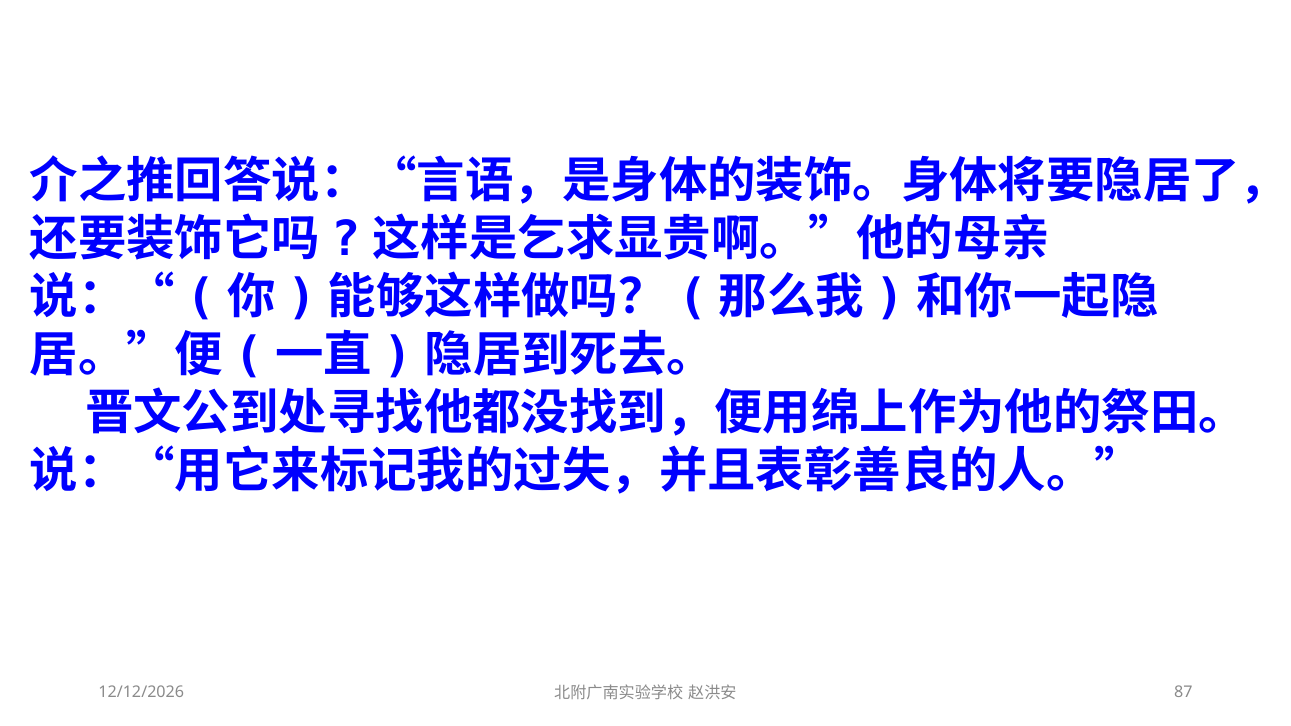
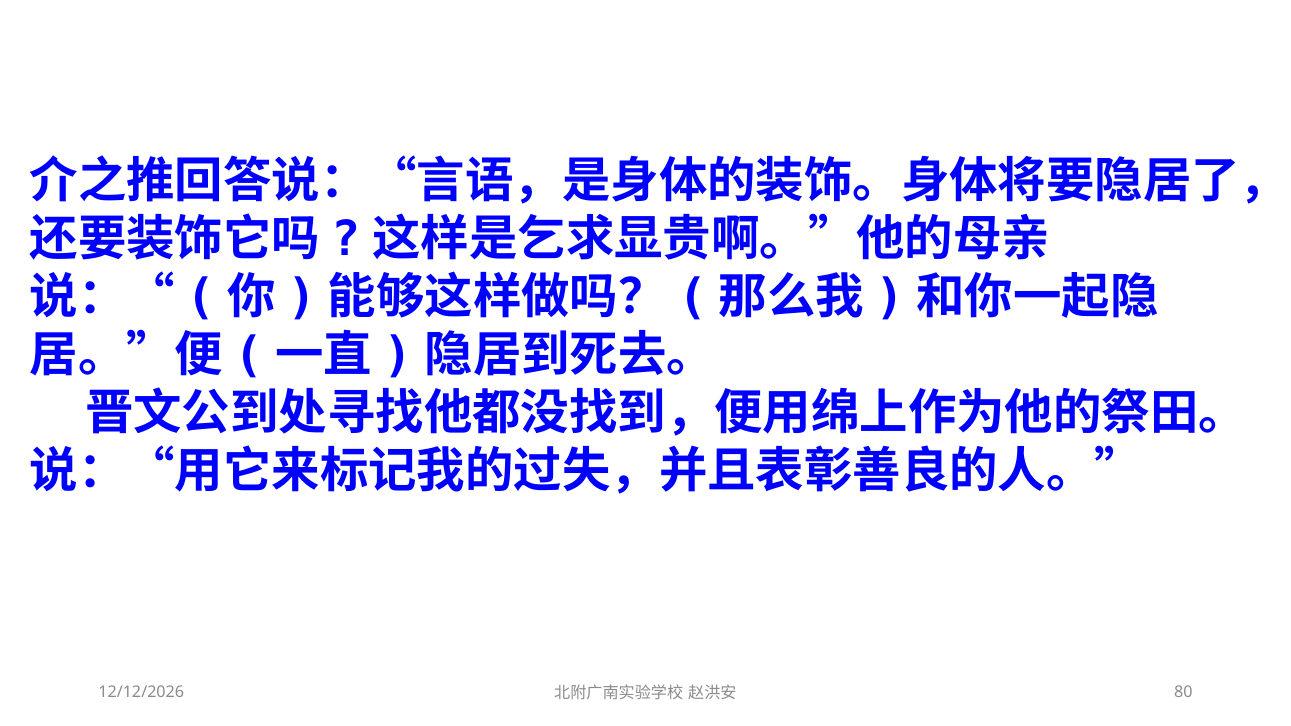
87: 87 -> 80
